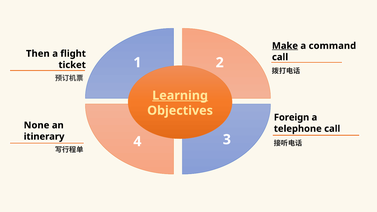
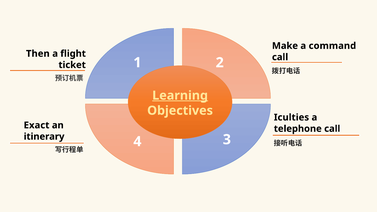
Make underline: present -> none
Foreign: Foreign -> Iculties
None: None -> Exact
